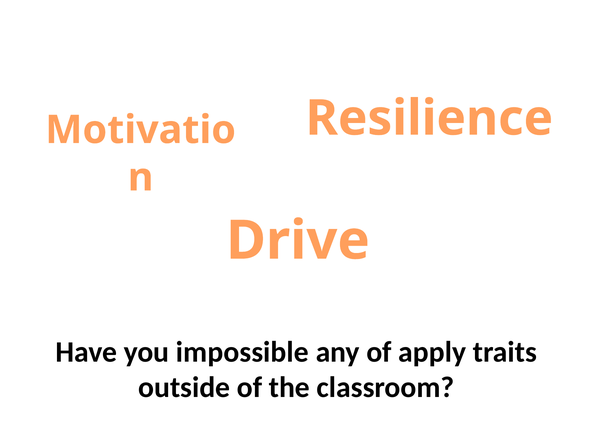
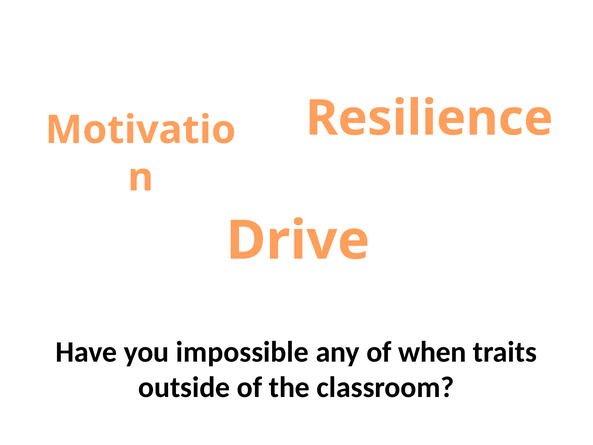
apply: apply -> when
